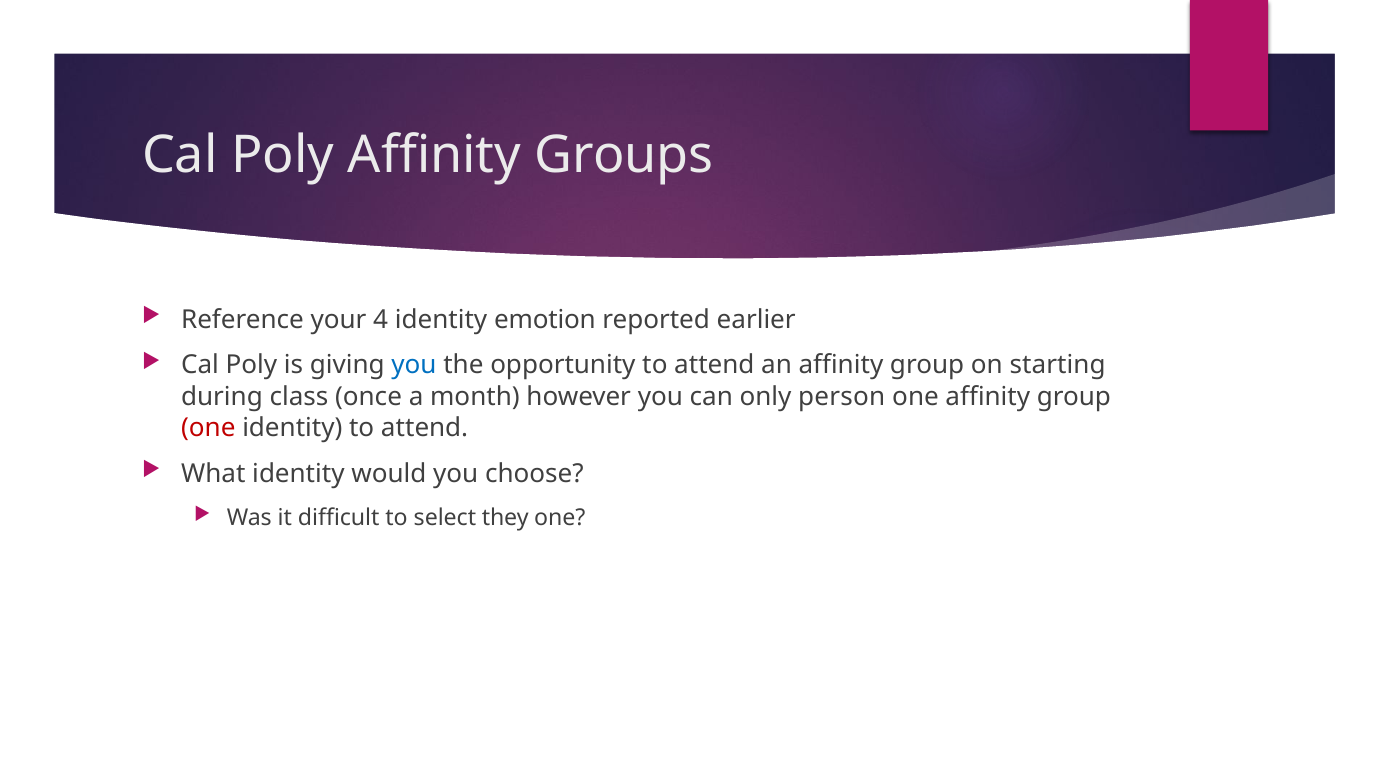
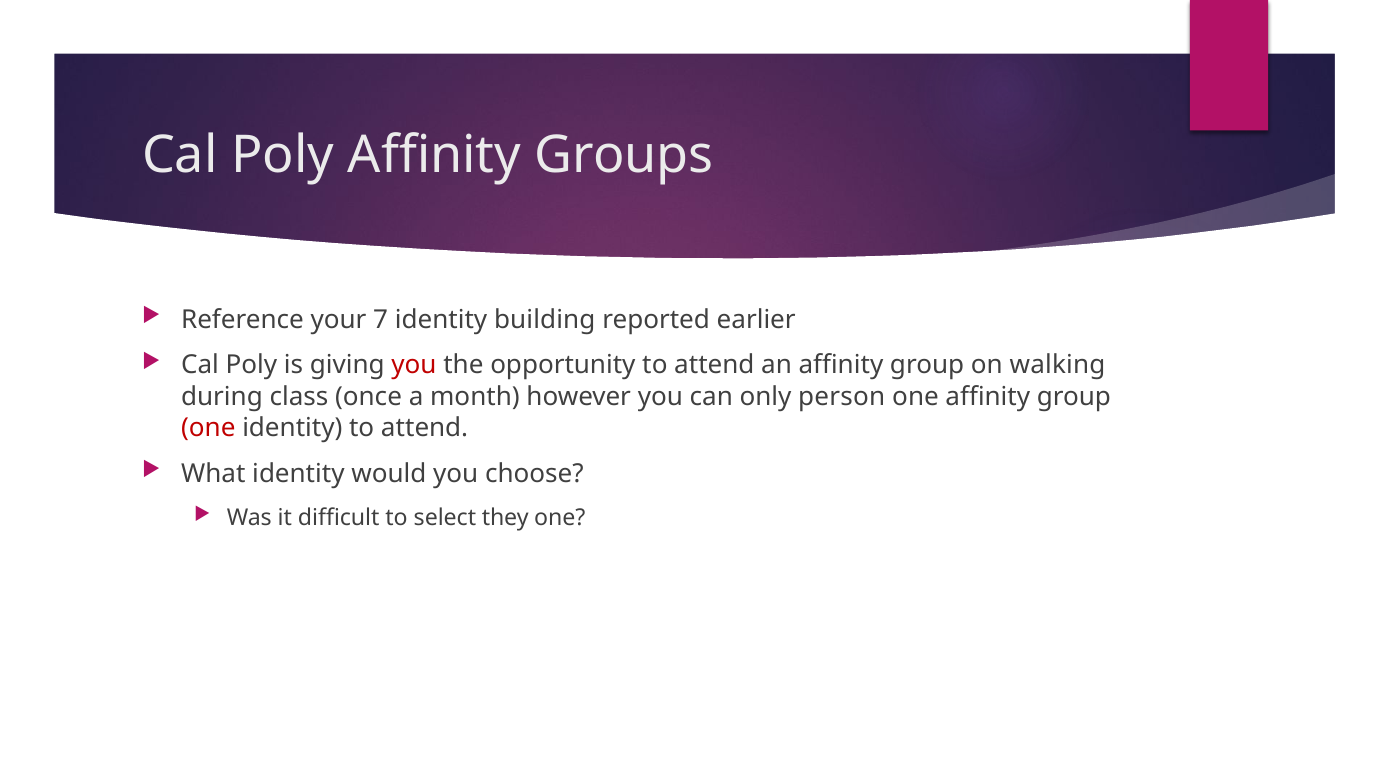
4: 4 -> 7
emotion: emotion -> building
you at (414, 365) colour: blue -> red
starting: starting -> walking
